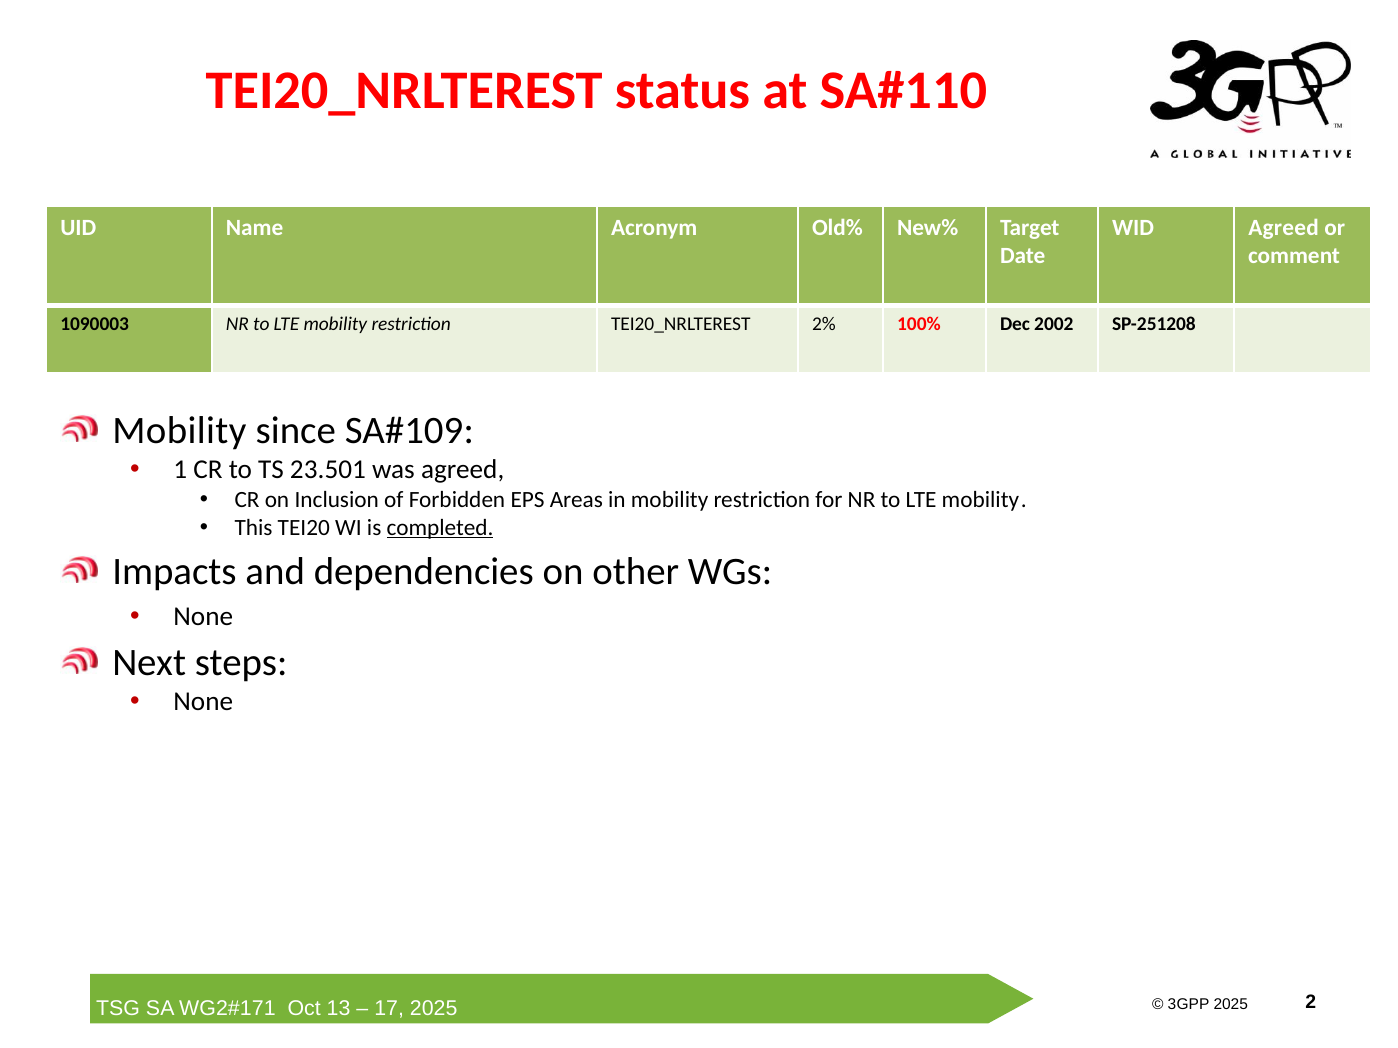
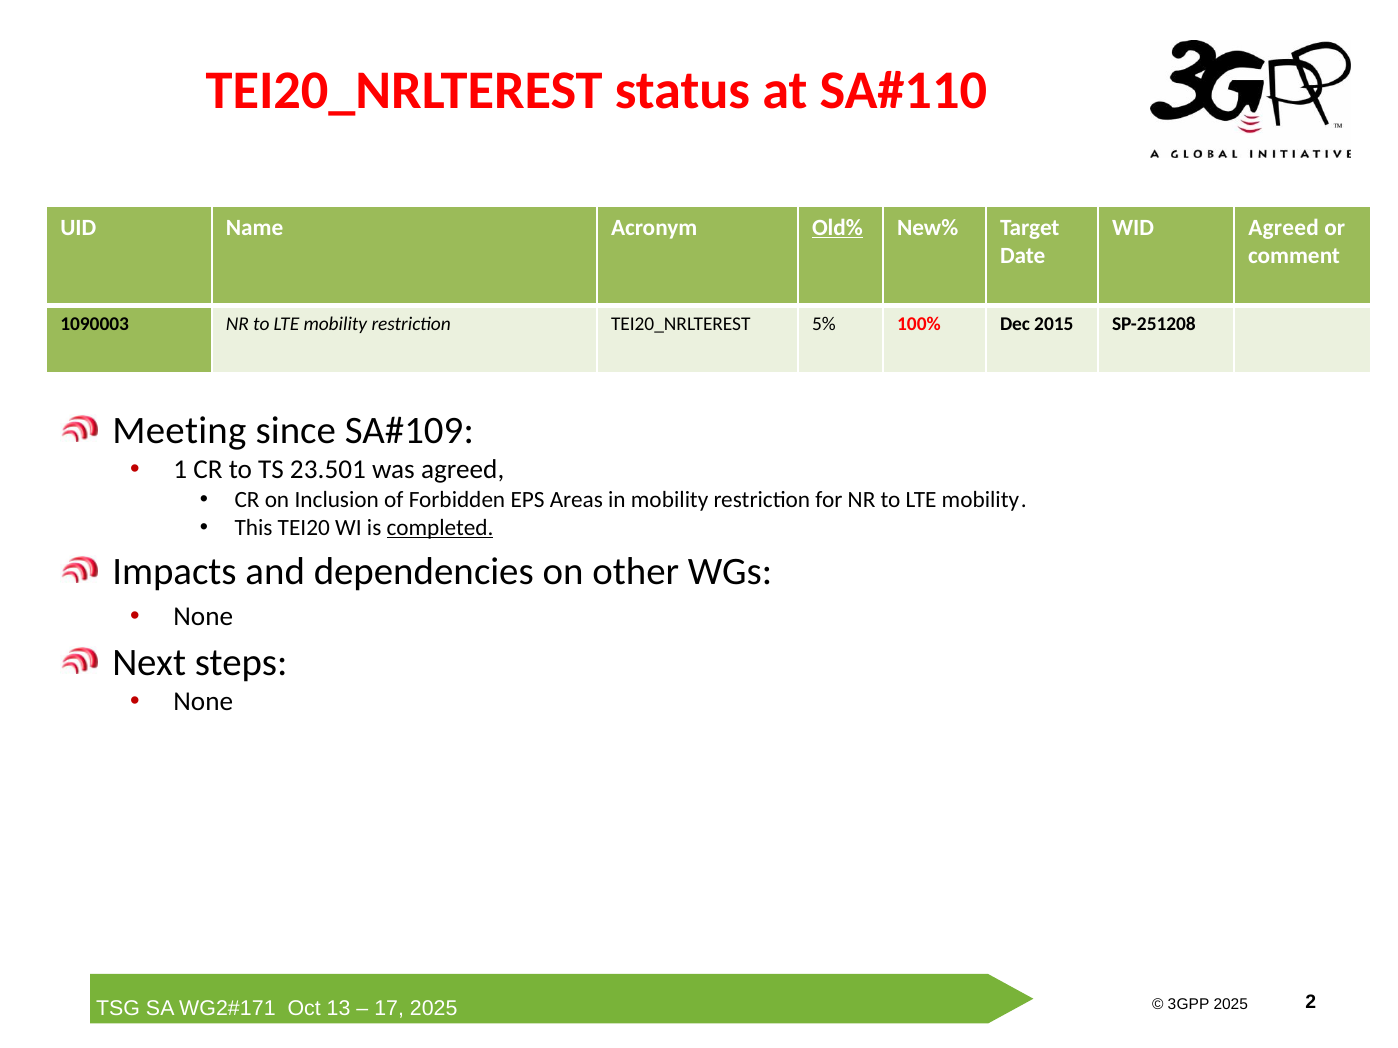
Old% underline: none -> present
2%: 2% -> 5%
2002: 2002 -> 2015
Mobility at (179, 431): Mobility -> Meeting
